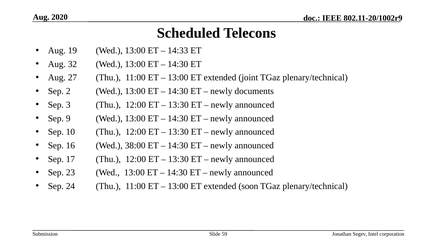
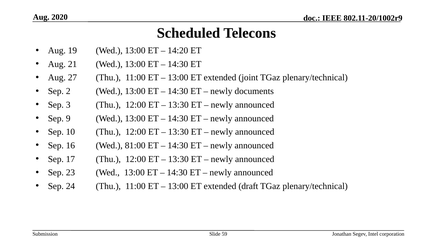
14:33: 14:33 -> 14:20
32: 32 -> 21
38:00: 38:00 -> 81:00
soon: soon -> draft
